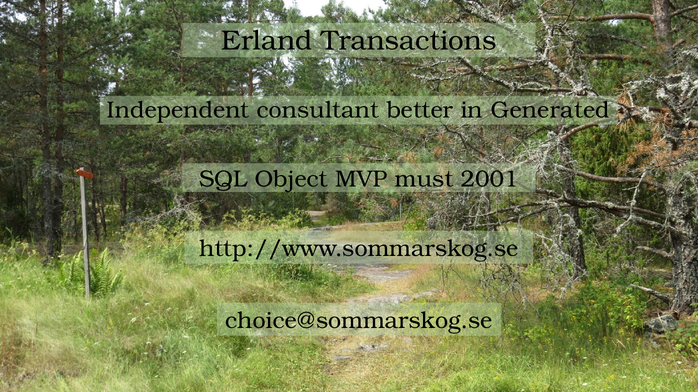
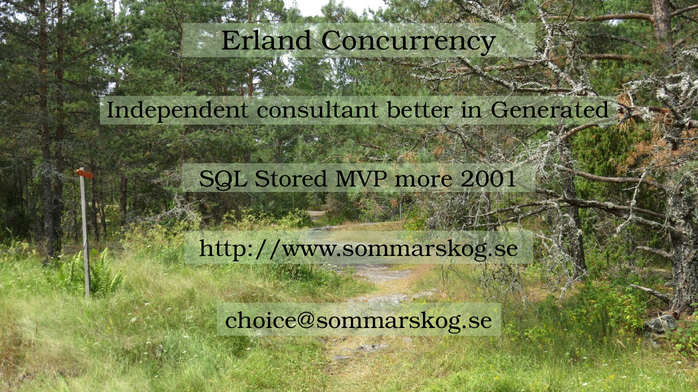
Transactions: Transactions -> Concurrency
Object: Object -> Stored
must: must -> more
